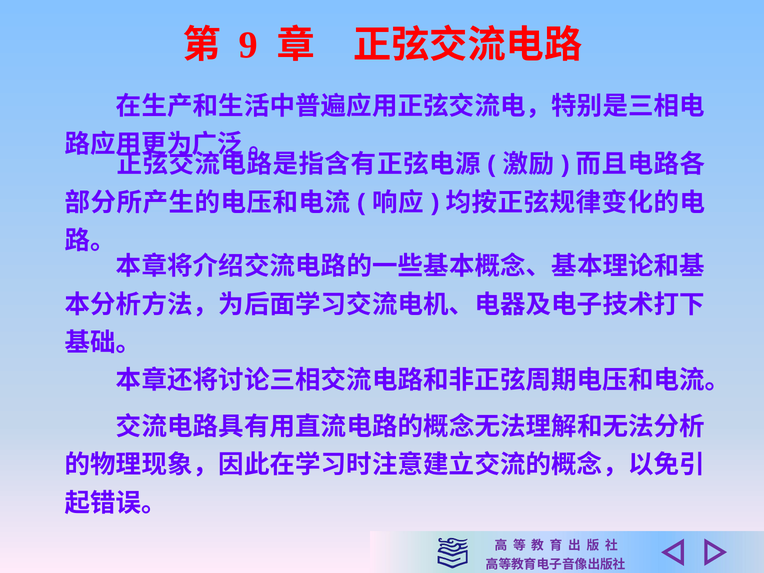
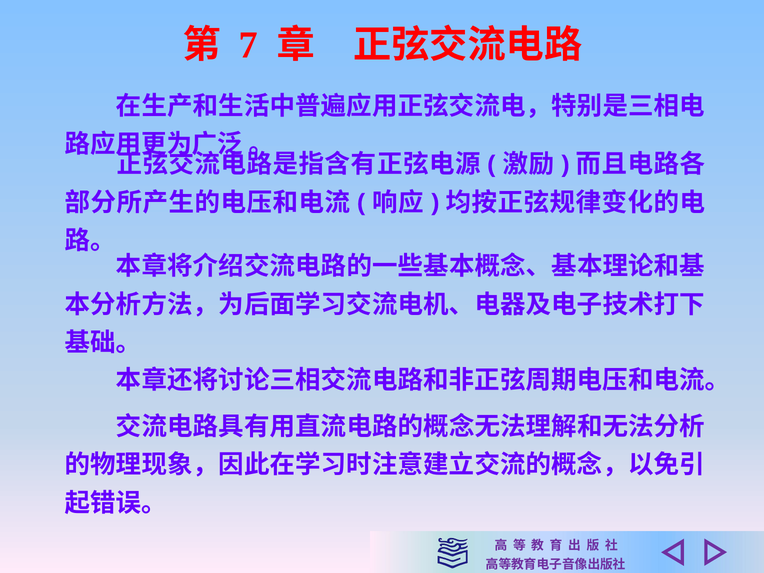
9: 9 -> 7
